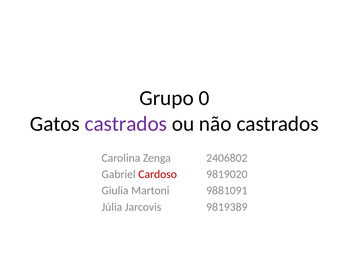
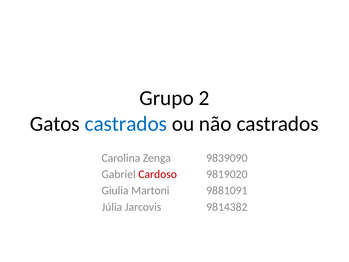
0: 0 -> 2
castrados at (126, 124) colour: purple -> blue
2406802: 2406802 -> 9839090
9819389: 9819389 -> 9814382
